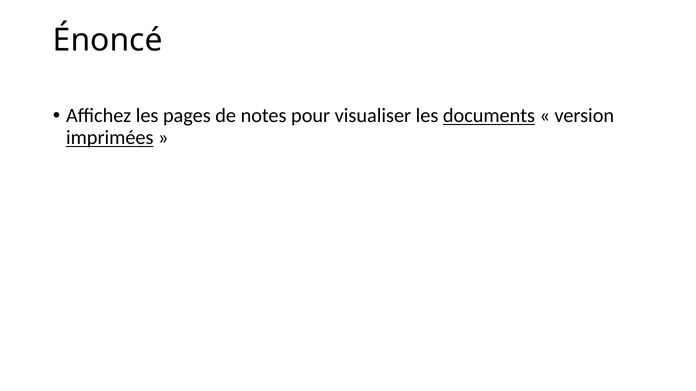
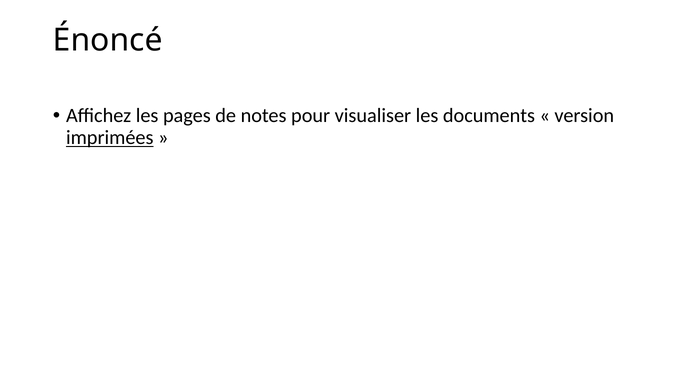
documents underline: present -> none
